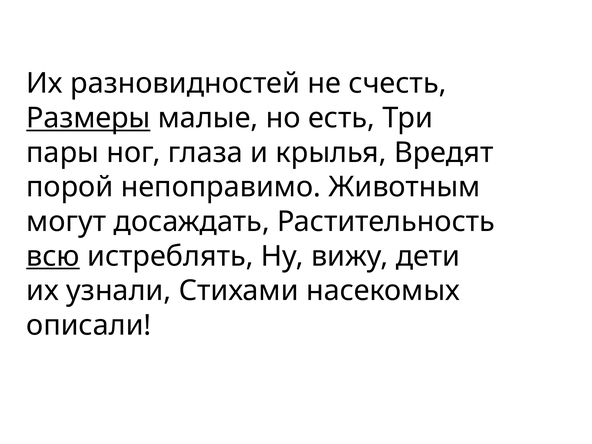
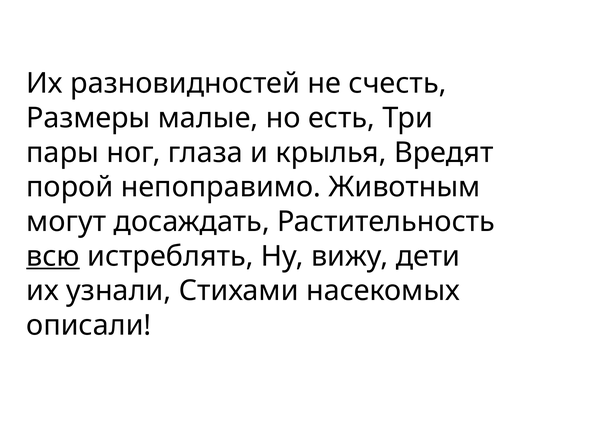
Размеры underline: present -> none
